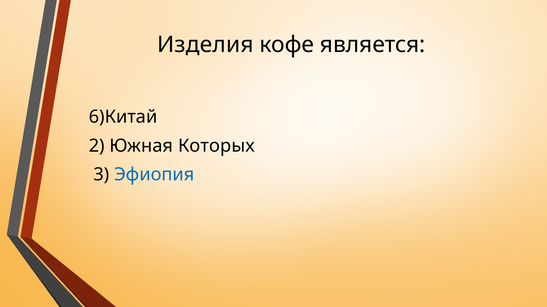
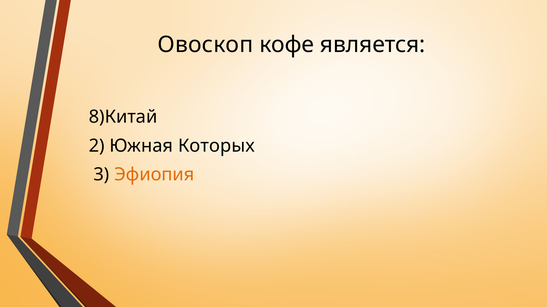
Изделия: Изделия -> Овоскоп
6)Китай: 6)Китай -> 8)Китай
Эфиопия colour: blue -> orange
